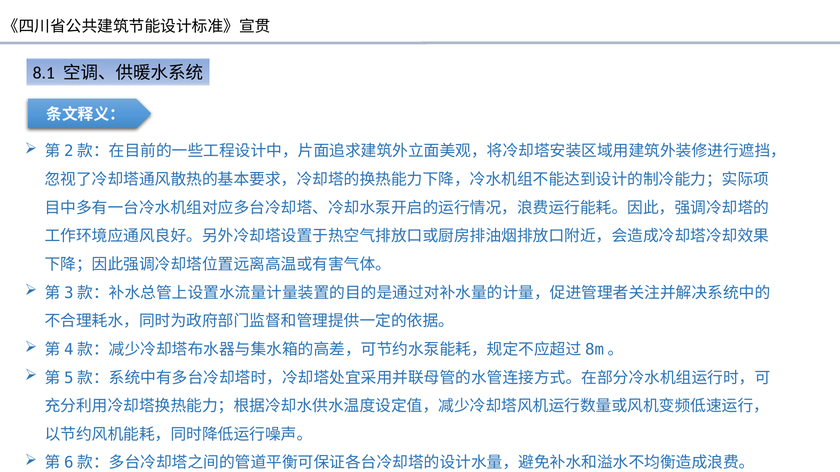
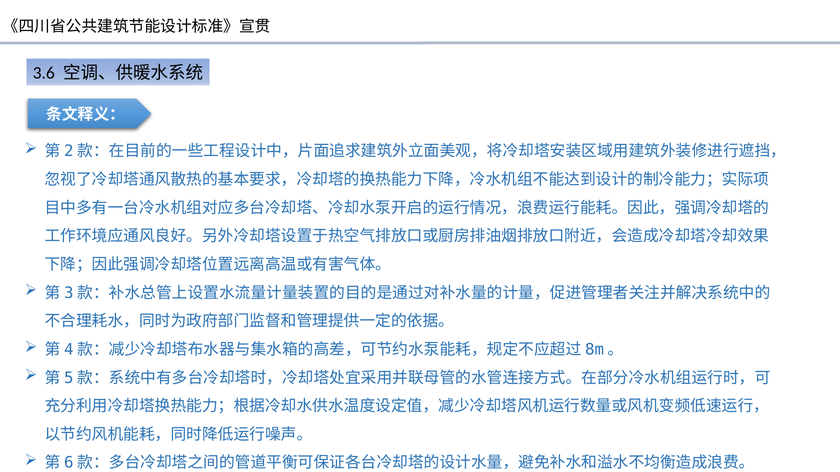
8.1: 8.1 -> 3.6
